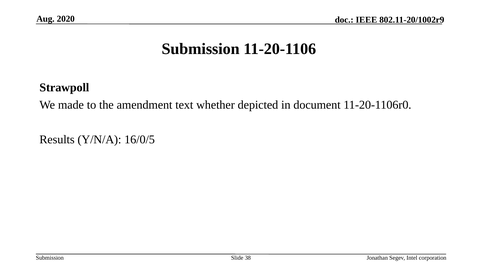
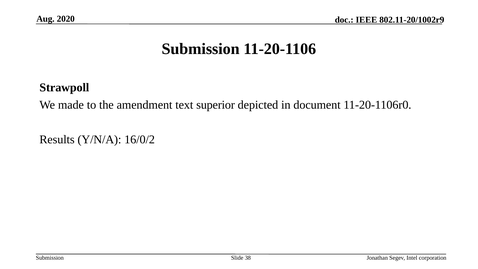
whether: whether -> superior
16/0/5: 16/0/5 -> 16/0/2
